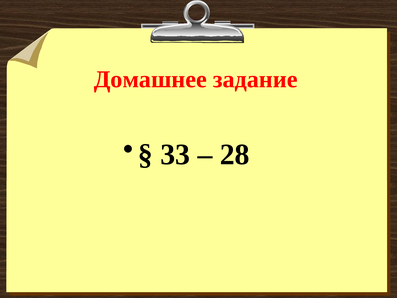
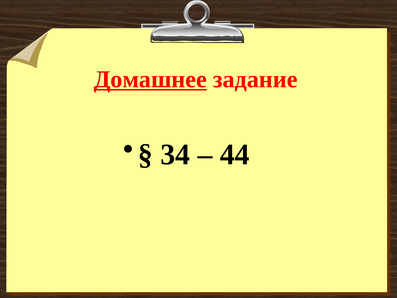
Домашнее underline: none -> present
33: 33 -> 34
28: 28 -> 44
